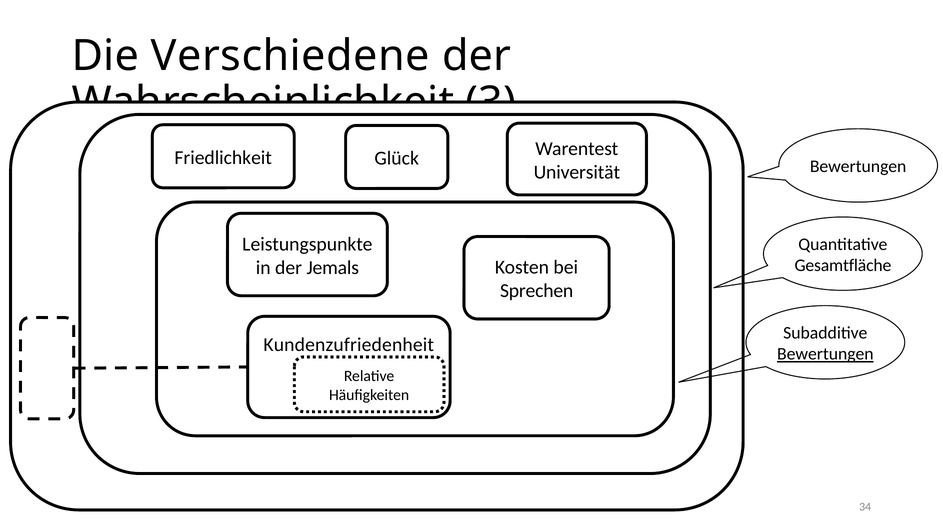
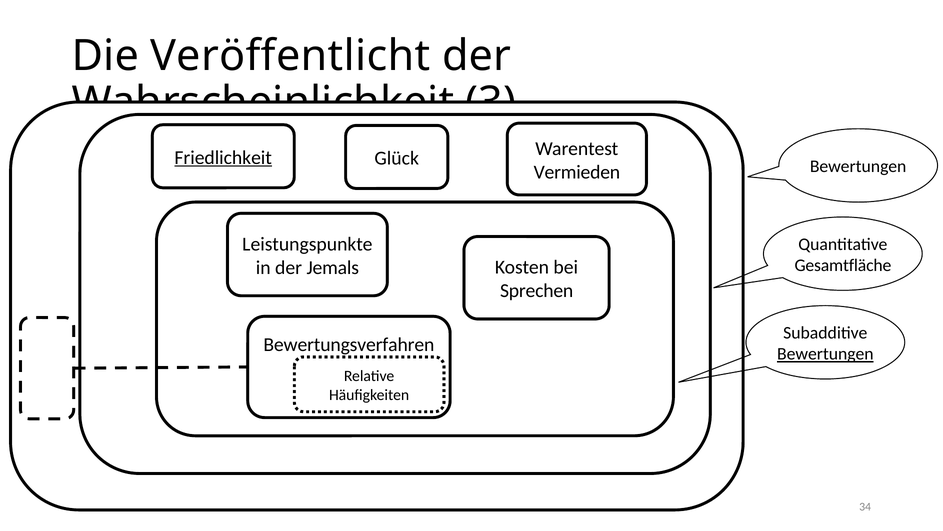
Verschiedene: Verschiedene -> Veröffentlicht
Friedlichkeit underline: none -> present
Universität: Universität -> Vermieden
Kundenzufriedenheit: Kundenzufriedenheit -> Bewertungsverfahren
